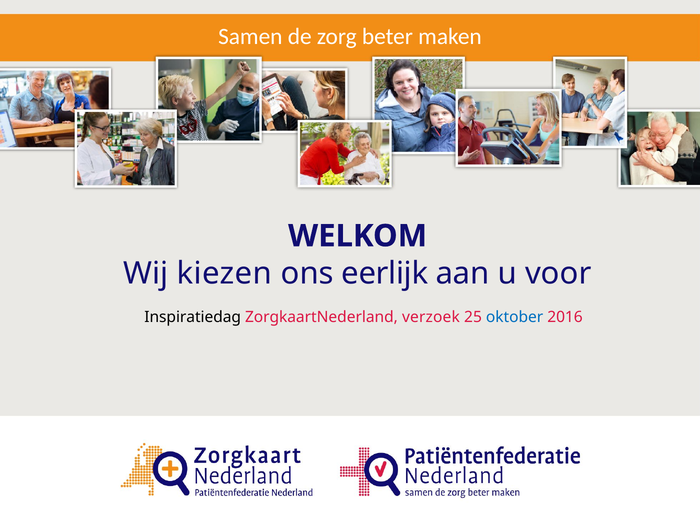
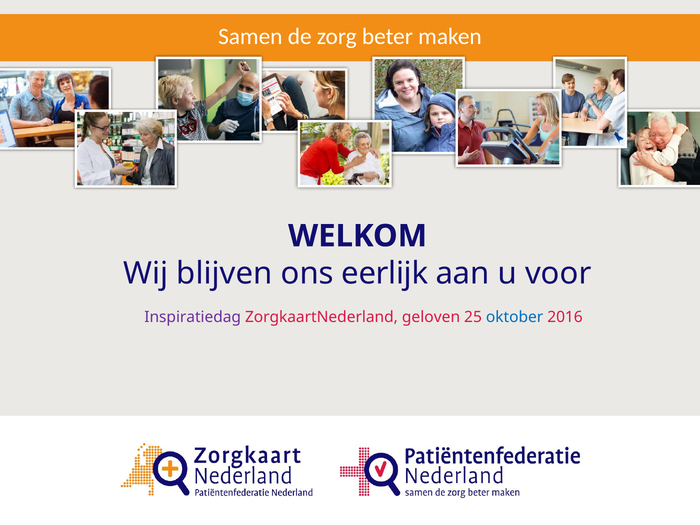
kiezen: kiezen -> blijven
Inspiratiedag colour: black -> purple
verzoek: verzoek -> geloven
